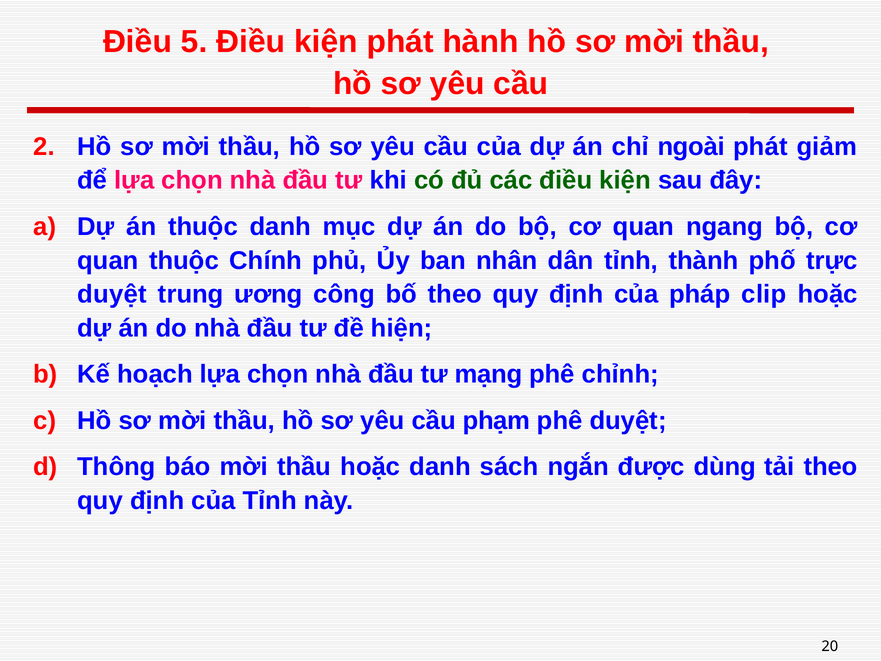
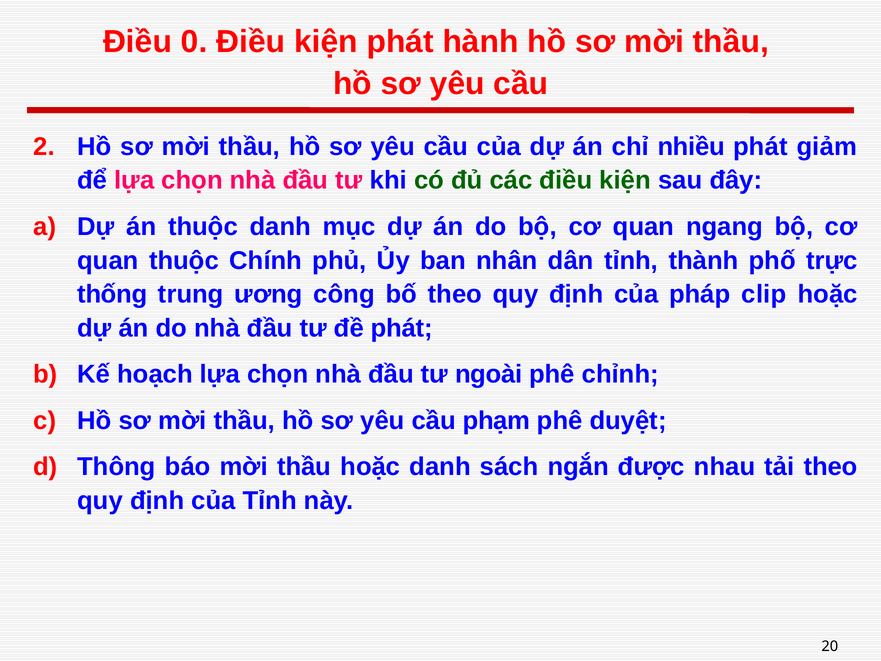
5: 5 -> 0
ngoài: ngoài -> nhiều
duyệt at (112, 294): duyệt -> thống
đề hiện: hiện -> phát
mạng: mạng -> ngoài
dùng: dùng -> nhau
